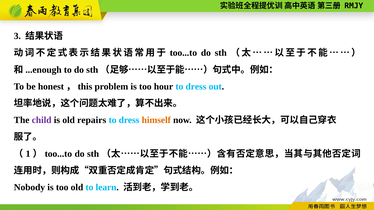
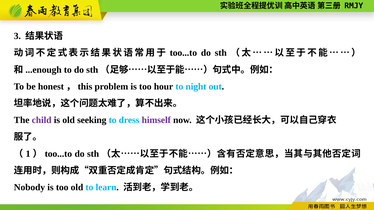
dress at (196, 87): dress -> night
repairs: repairs -> seeking
himself colour: orange -> purple
